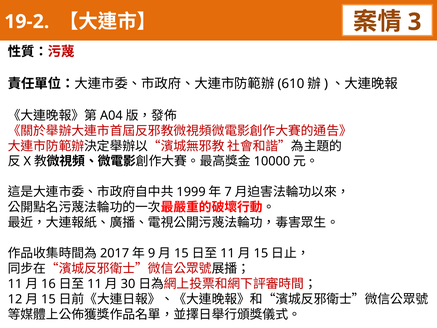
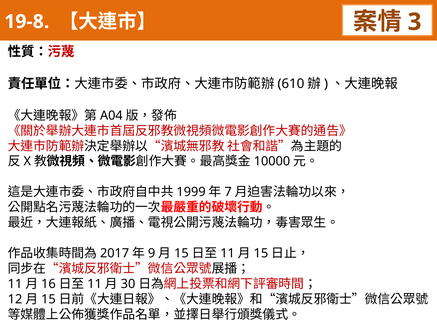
19-2: 19-2 -> 19-8
